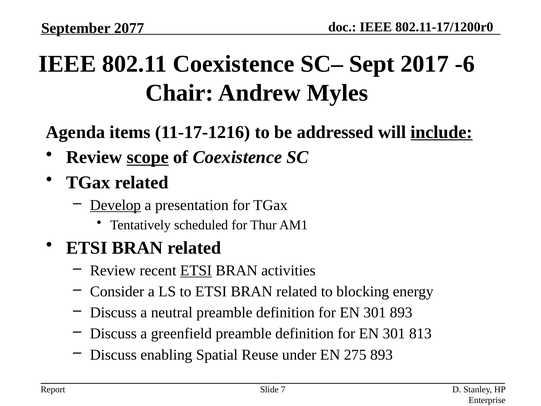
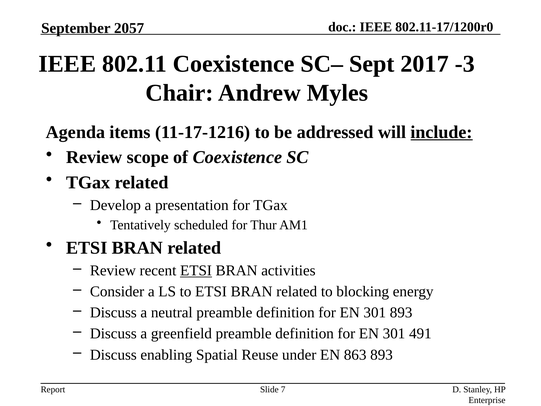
2077: 2077 -> 2057
-6: -6 -> -3
scope underline: present -> none
Develop underline: present -> none
813: 813 -> 491
275: 275 -> 863
